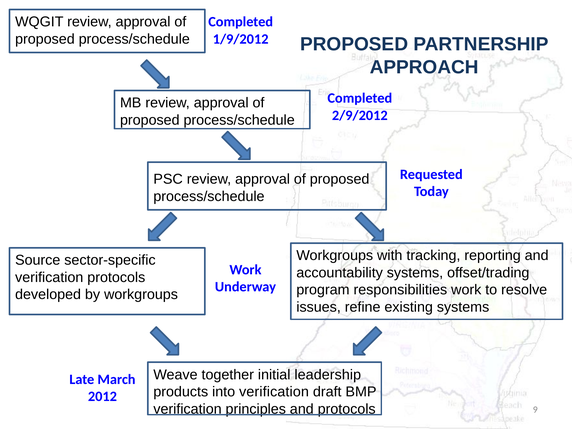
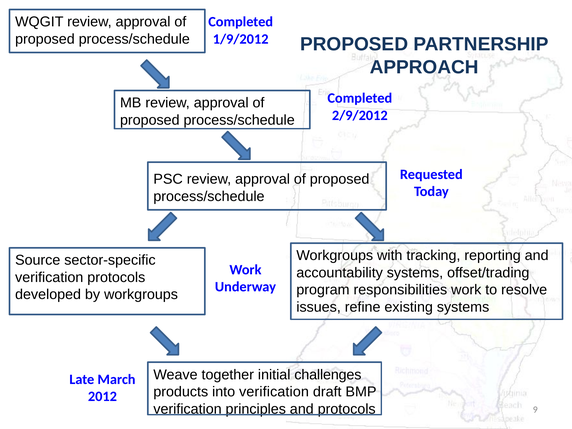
leadership: leadership -> challenges
